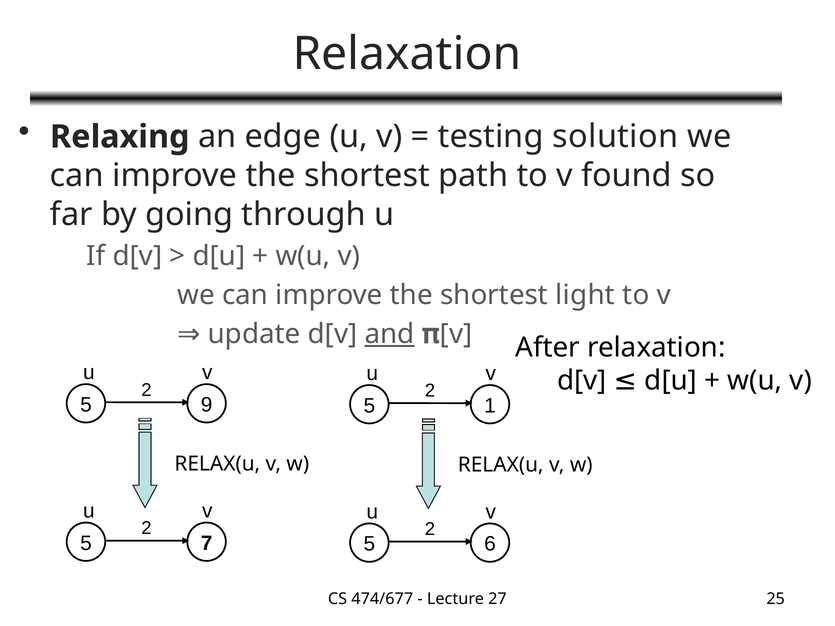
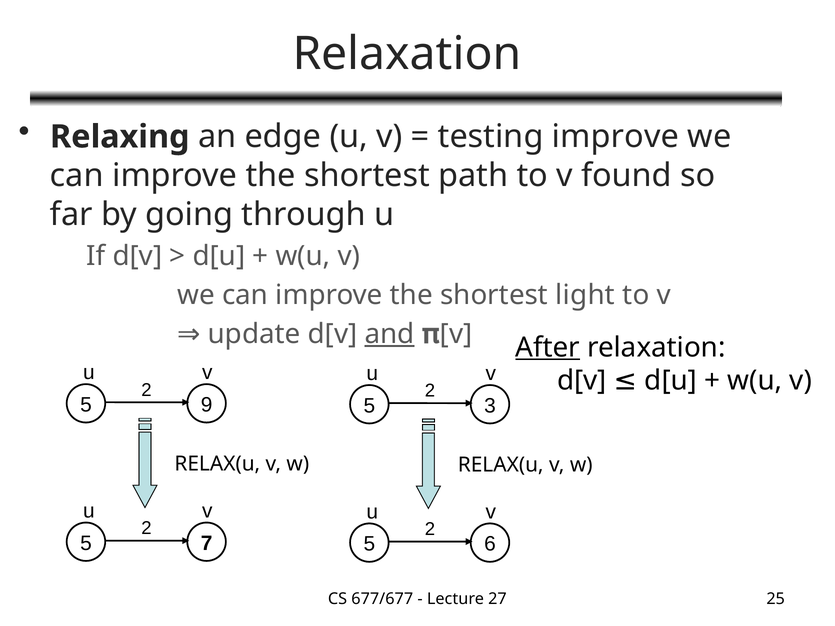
testing solution: solution -> improve
After underline: none -> present
1: 1 -> 3
474/677: 474/677 -> 677/677
